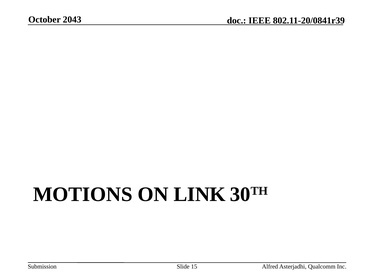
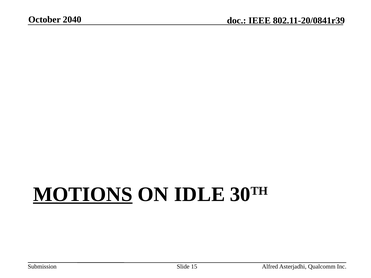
2043: 2043 -> 2040
MOTIONS underline: none -> present
LINK: LINK -> IDLE
